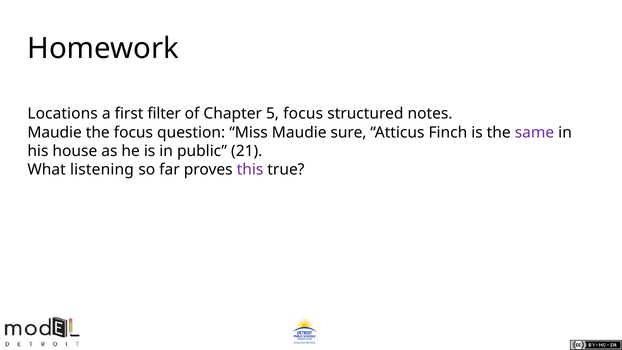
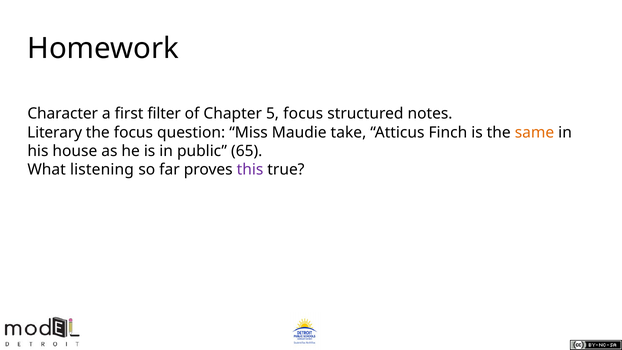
Locations: Locations -> Character
Maudie at (55, 132): Maudie -> Literary
sure: sure -> take
same colour: purple -> orange
21: 21 -> 65
